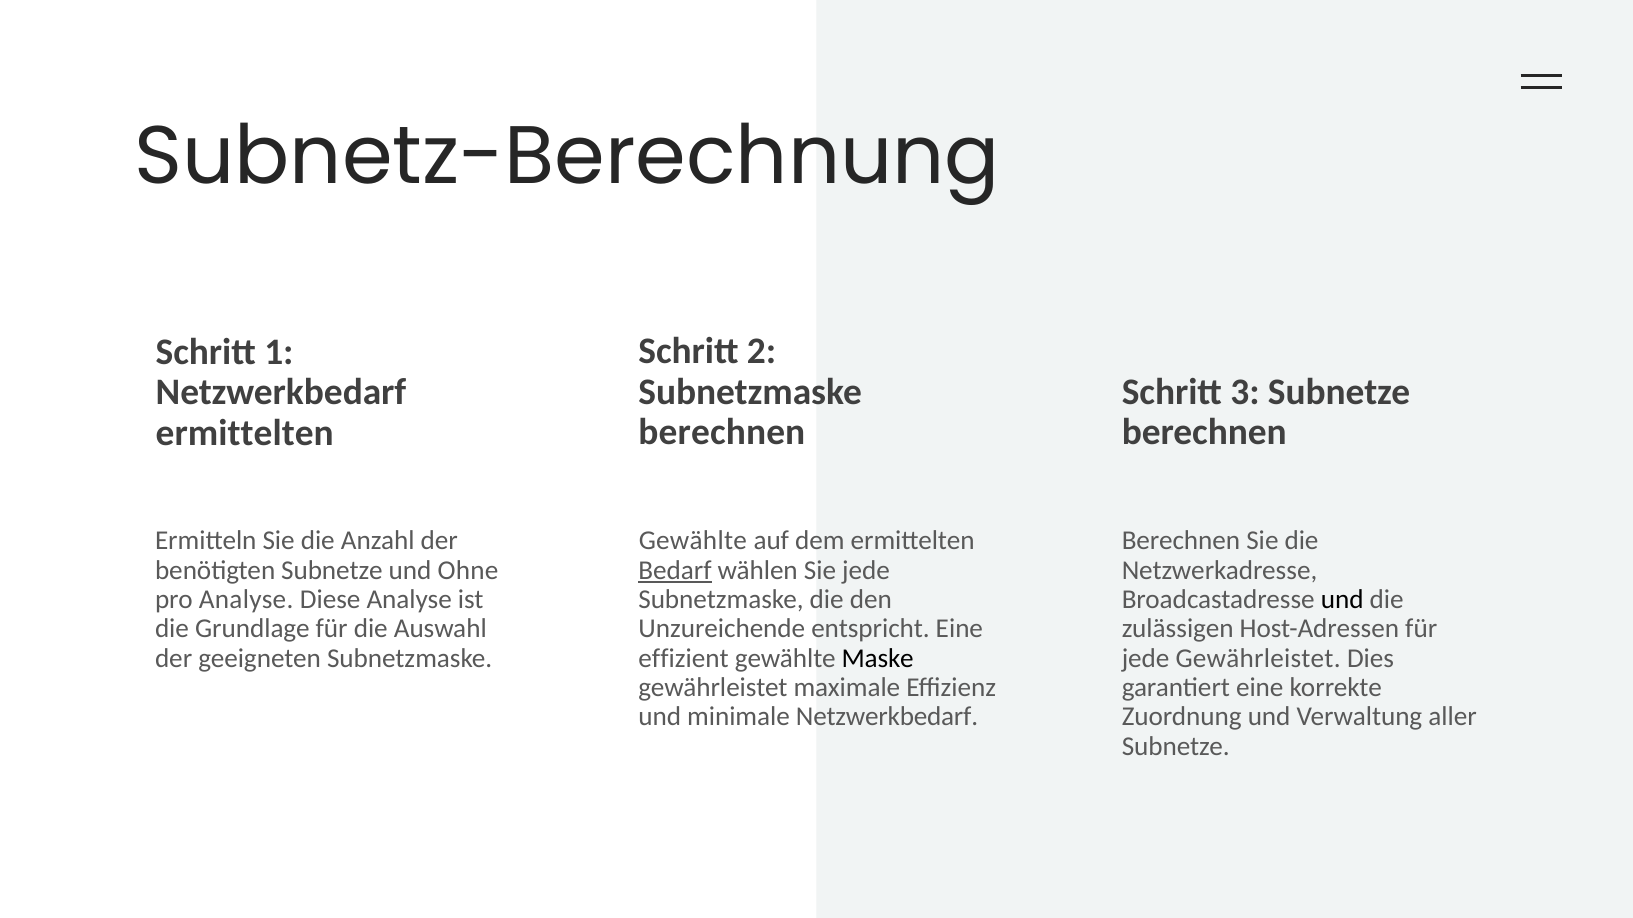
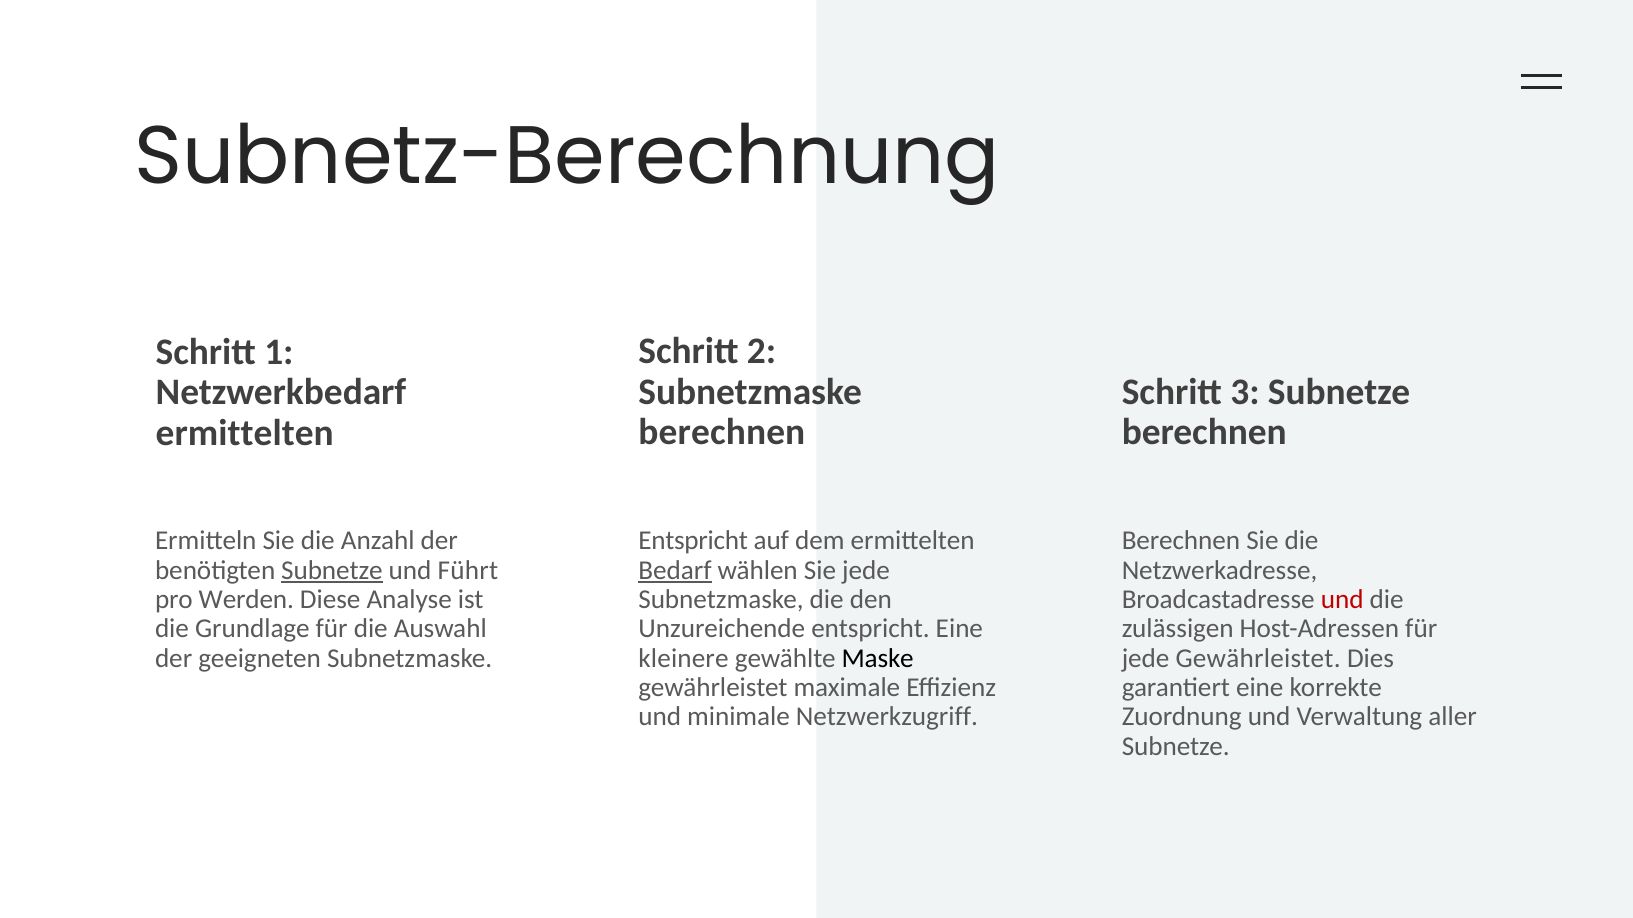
Gewählte at (693, 541): Gewählte -> Entspricht
Subnetze at (332, 571) underline: none -> present
Ohne: Ohne -> Führt
pro Analyse: Analyse -> Werden
und at (1342, 600) colour: black -> red
effizient: effizient -> kleinere
minimale Netzwerkbedarf: Netzwerkbedarf -> Netzwerkzugriff
